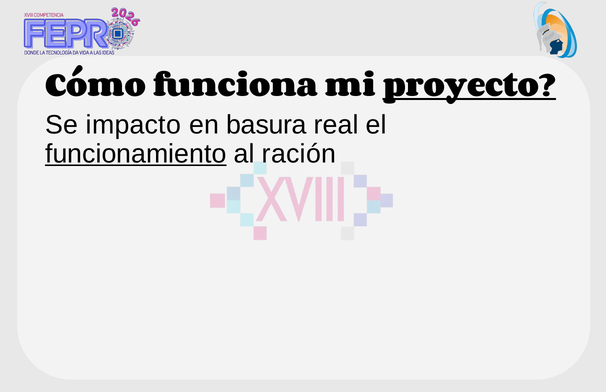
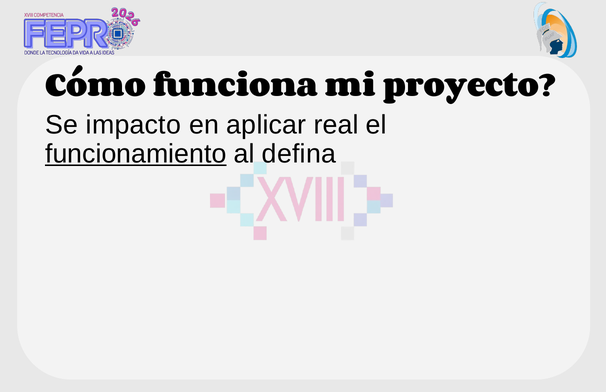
proyecto underline: present -> none
basura: basura -> aplicar
ración: ración -> defina
